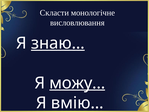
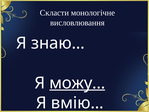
знаю… underline: present -> none
